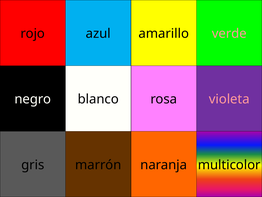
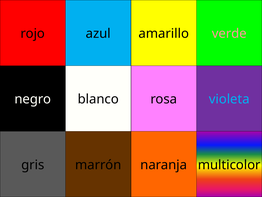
violeta colour: pink -> light blue
